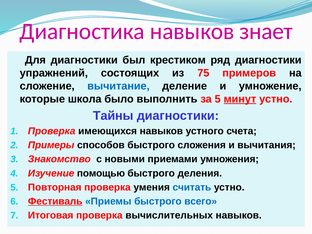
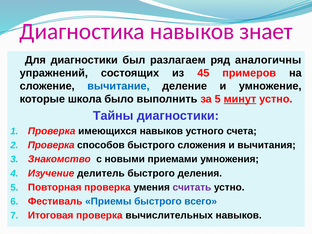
крестиком: крестиком -> разлагаем
ряд диагностики: диагностики -> аналогичны
75: 75 -> 45
Примеры at (51, 145): Примеры -> Проверка
помощью: помощью -> делитель
считать colour: blue -> purple
Фестиваль underline: present -> none
